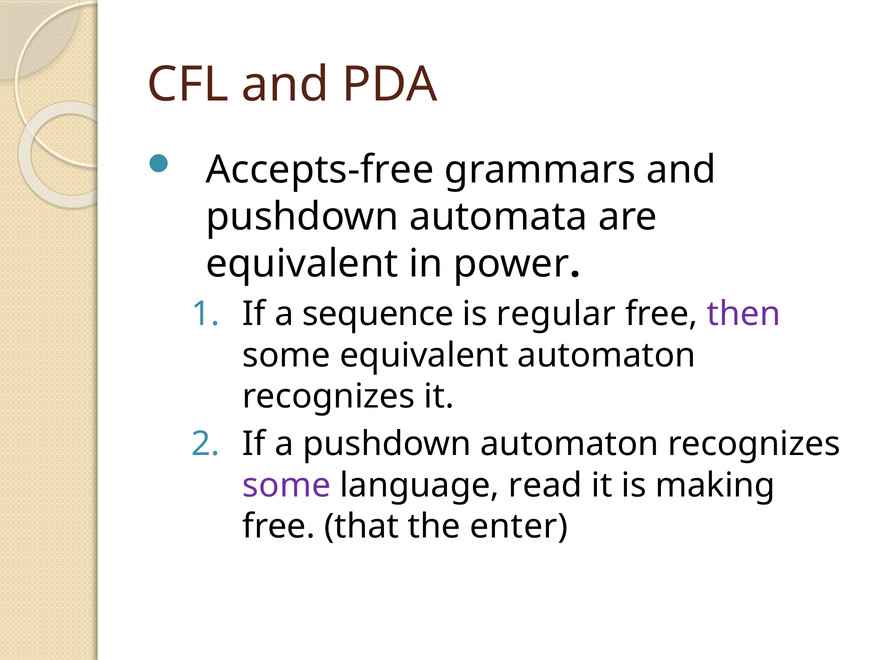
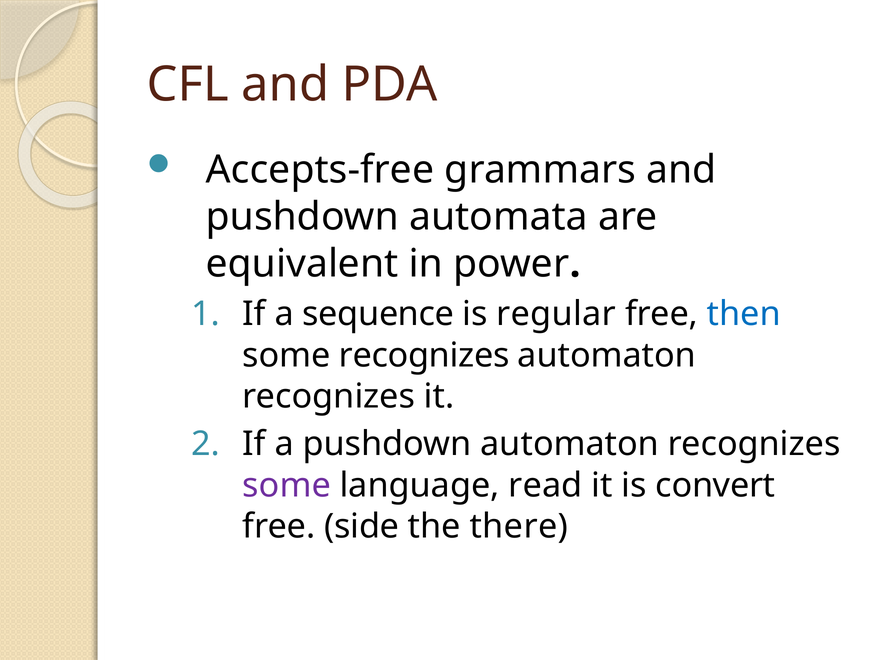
then colour: purple -> blue
some equivalent: equivalent -> recognizes
making: making -> convert
that: that -> side
enter: enter -> there
